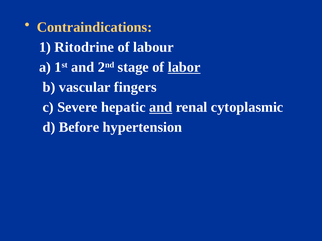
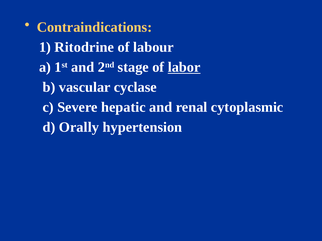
fingers: fingers -> cyclase
and at (161, 107) underline: present -> none
Before: Before -> Orally
